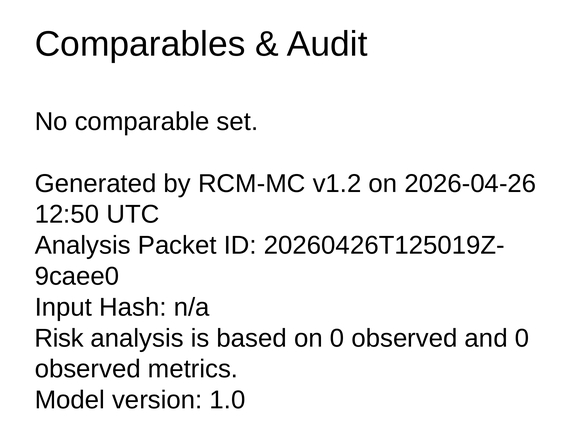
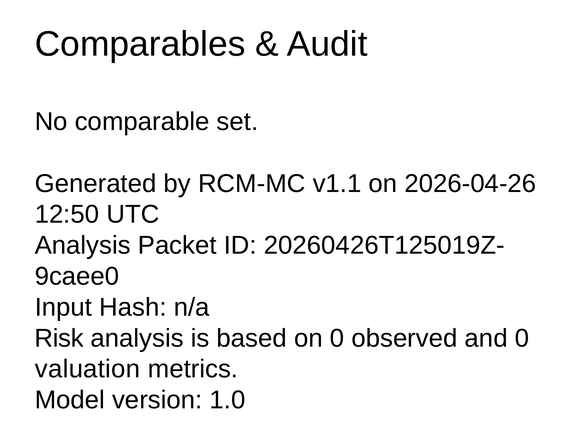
v1.2: v1.2 -> v1.1
observed at (88, 369): observed -> valuation
